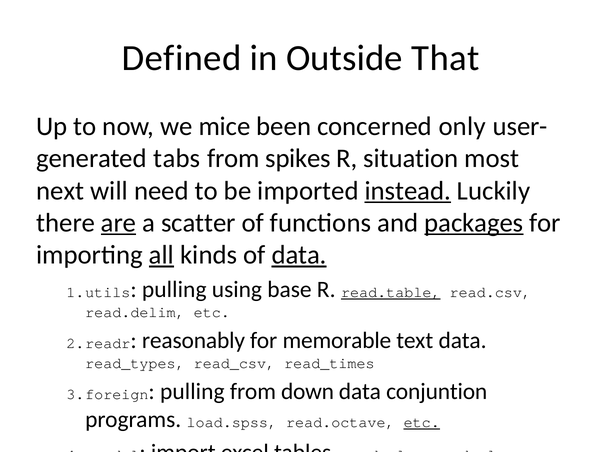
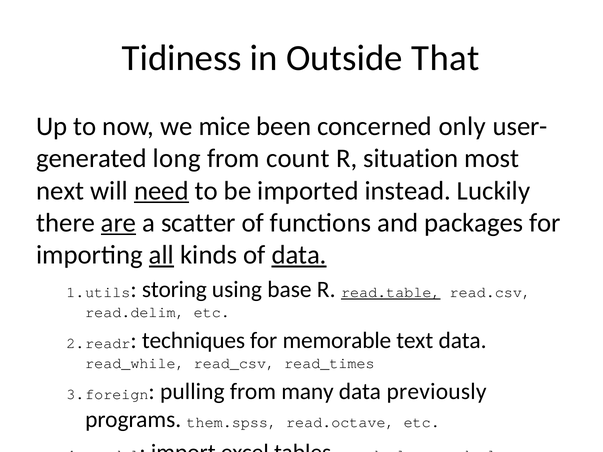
Defined: Defined -> Tidiness
tabs: tabs -> long
spikes: spikes -> count
need underline: none -> present
instead underline: present -> none
packages underline: present -> none
pulling at (174, 290): pulling -> storing
reasonably: reasonably -> techniques
read_types: read_types -> read_while
down: down -> many
conjuntion: conjuntion -> previously
load.spss: load.spss -> them.spss
etc at (422, 423) underline: present -> none
